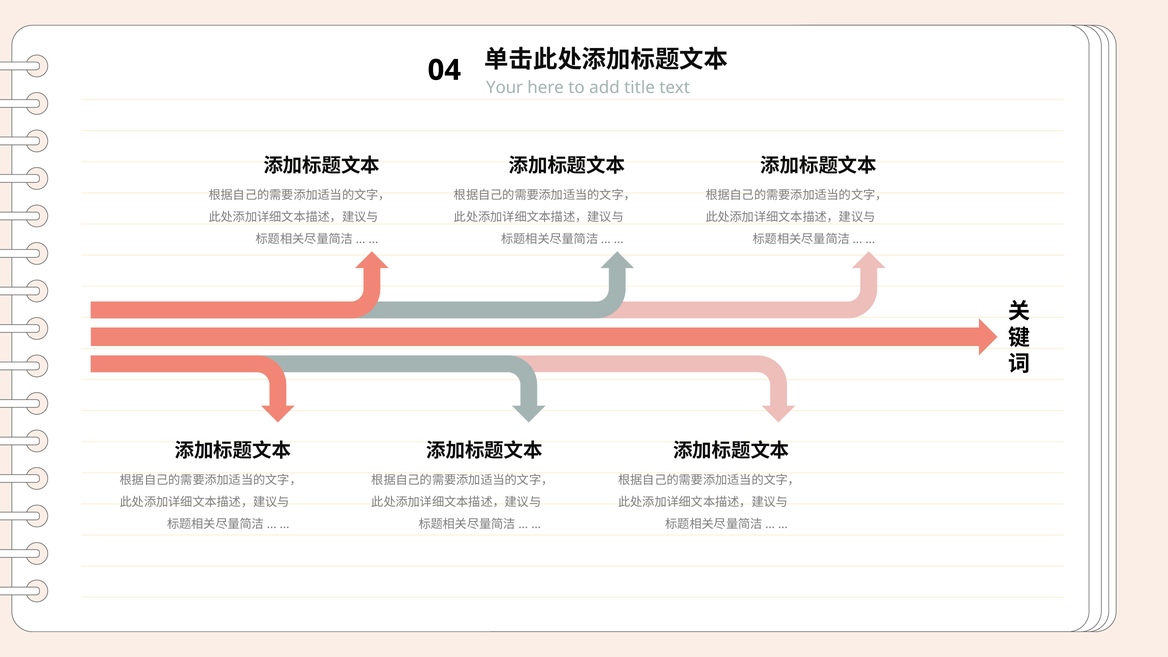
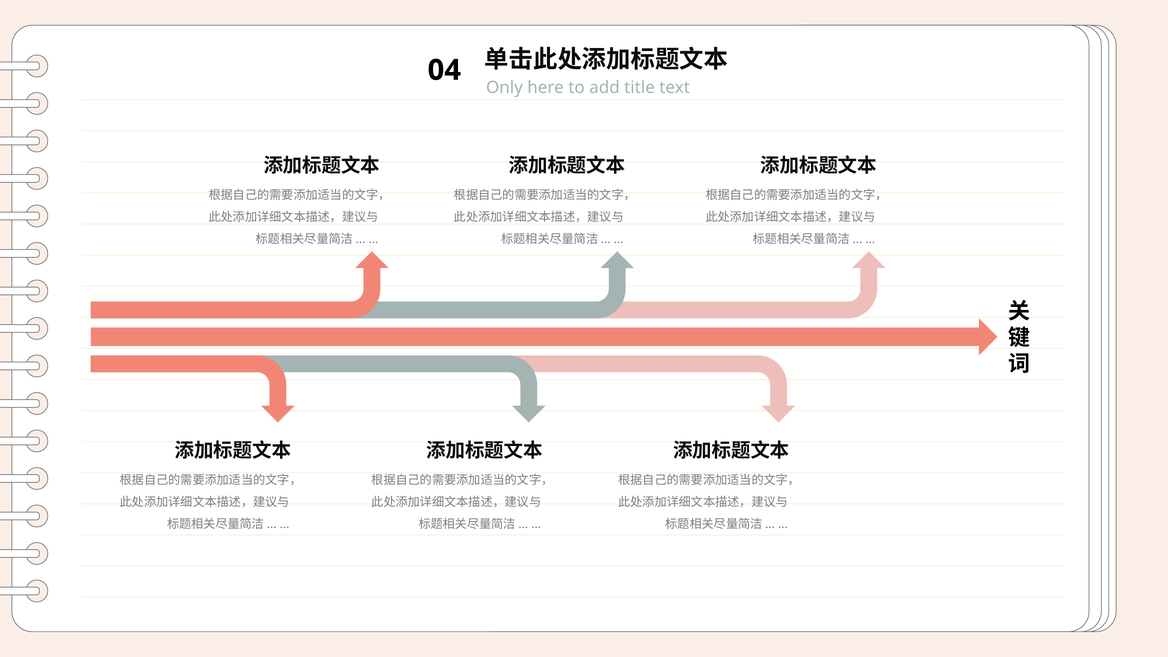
Your: Your -> Only
